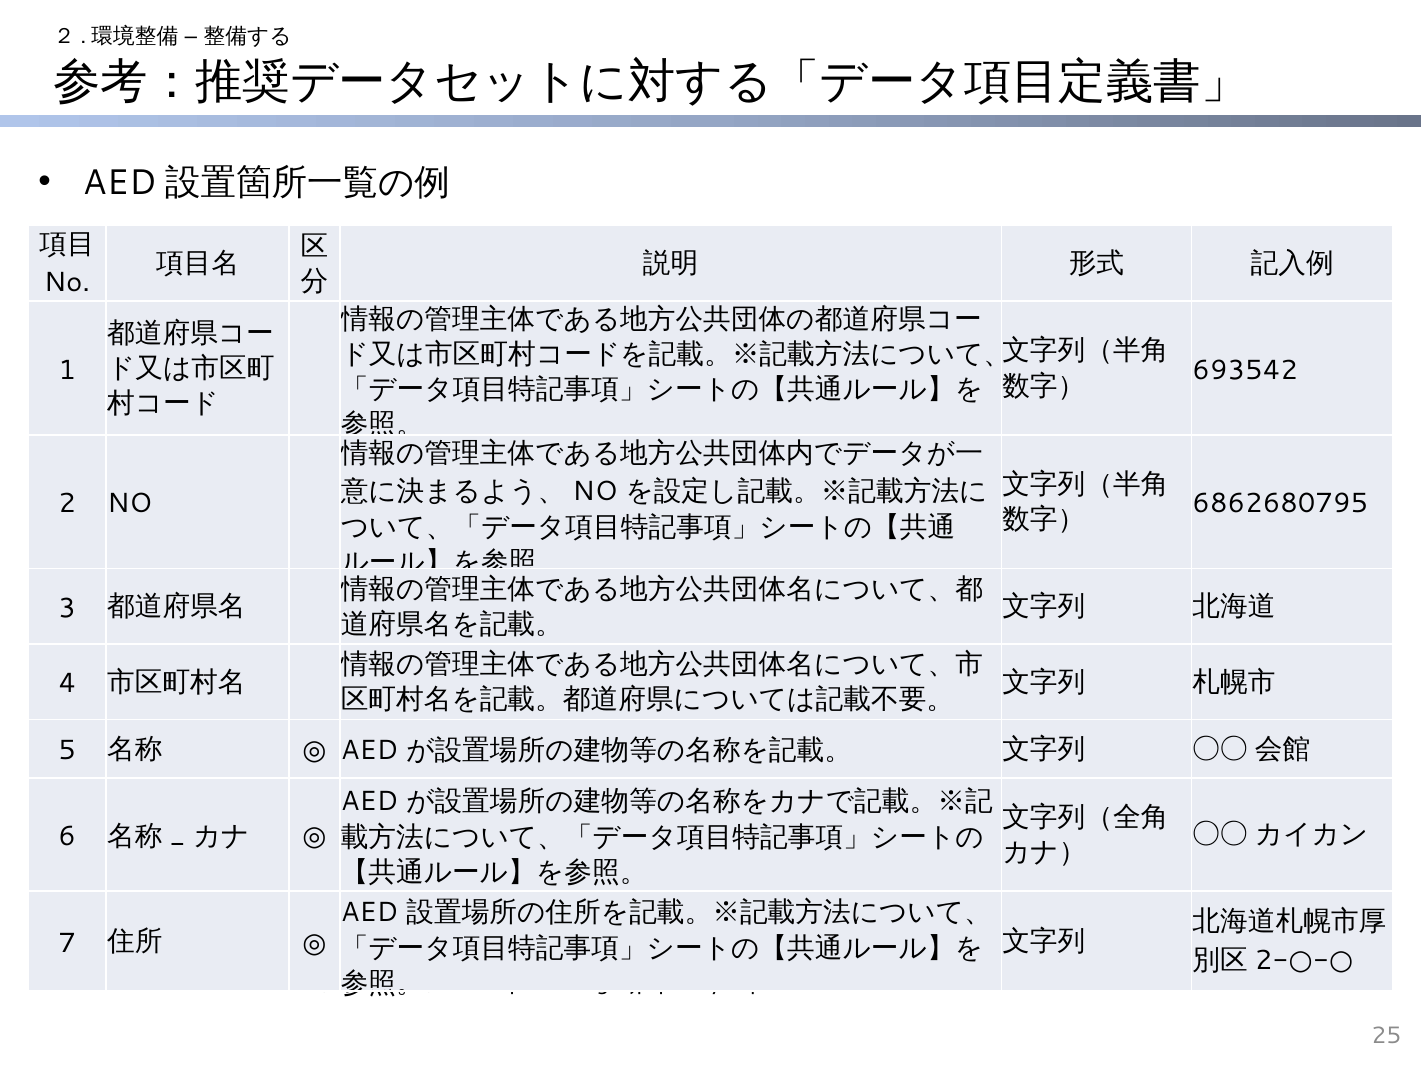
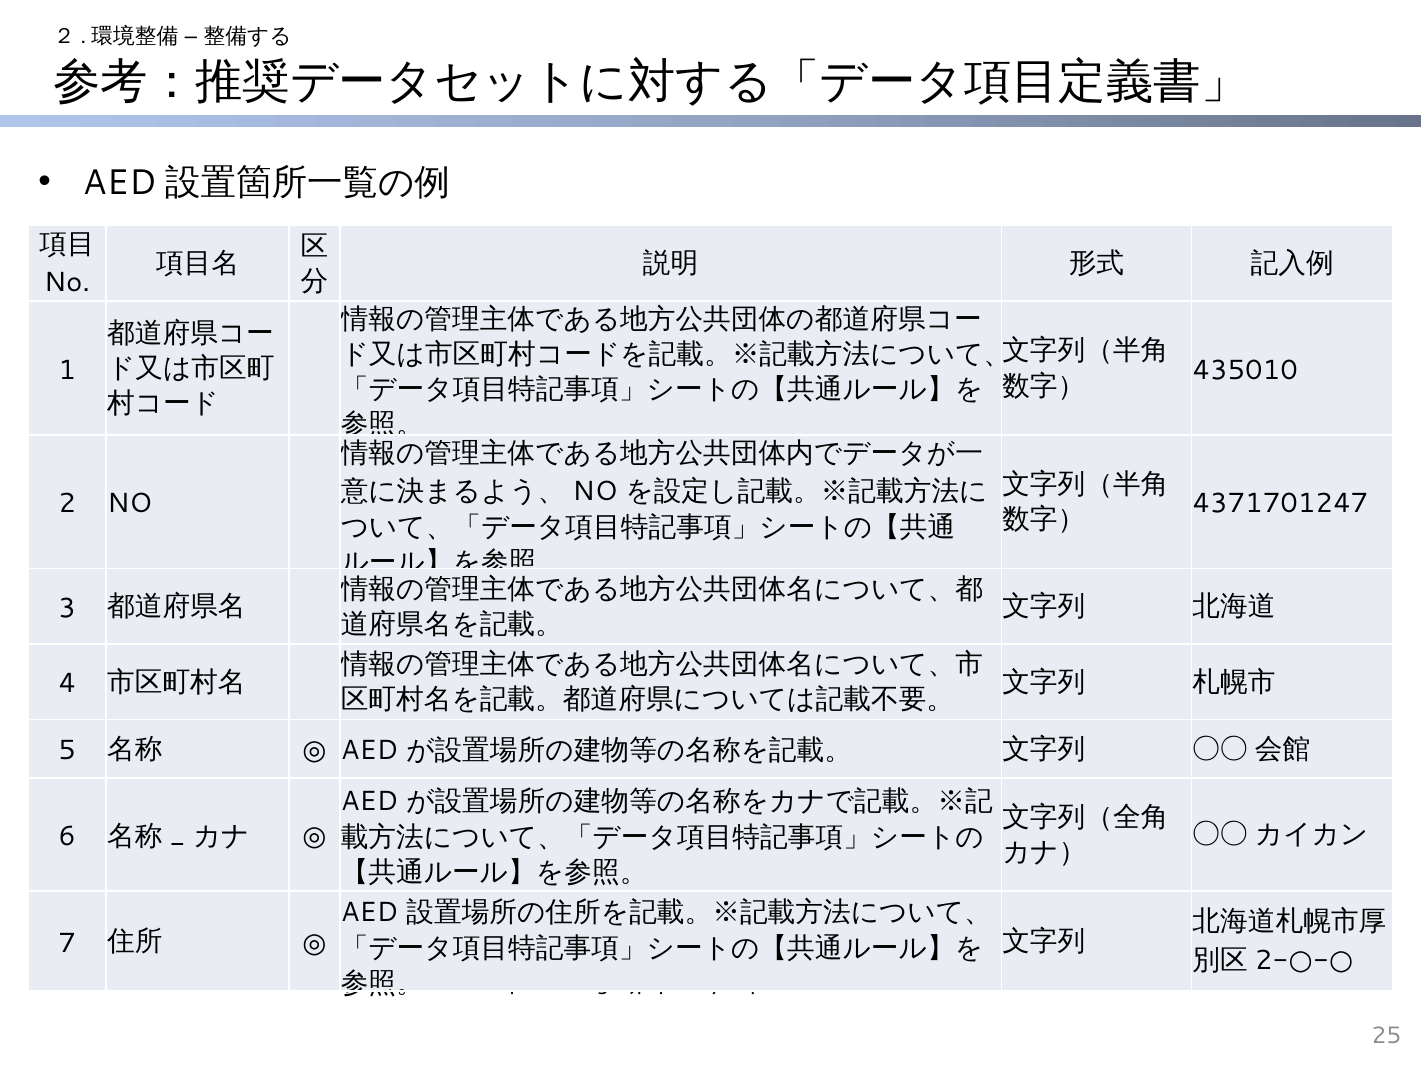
693542: 693542 -> 435010
6862680795: 6862680795 -> 4371701247
